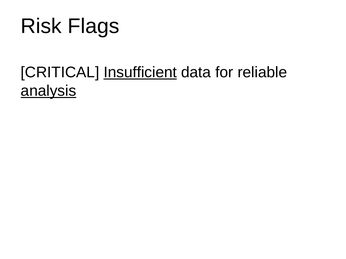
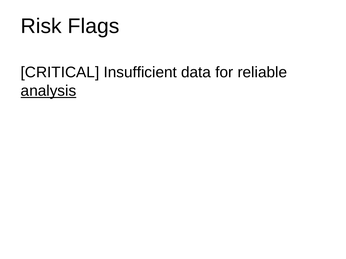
Insufficient underline: present -> none
